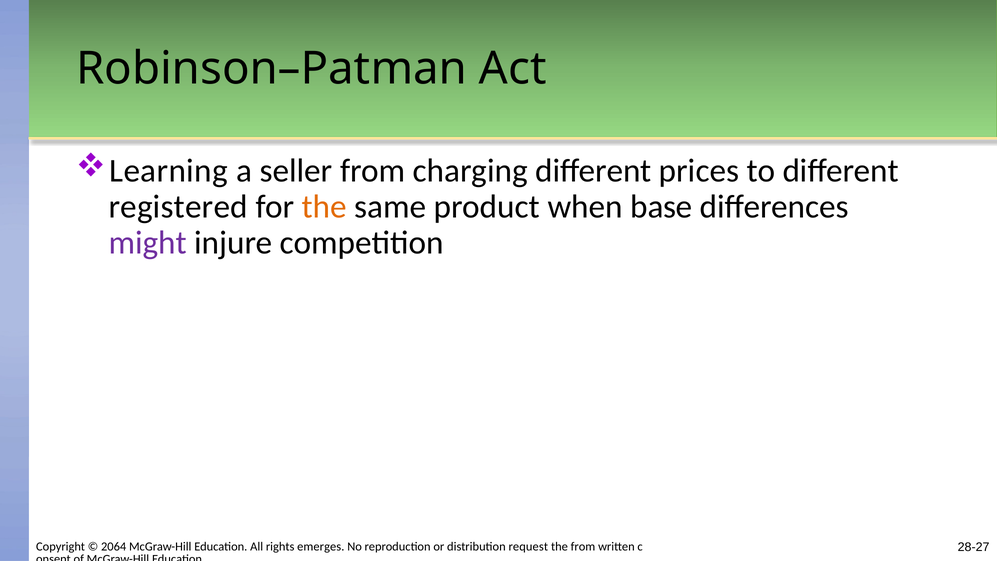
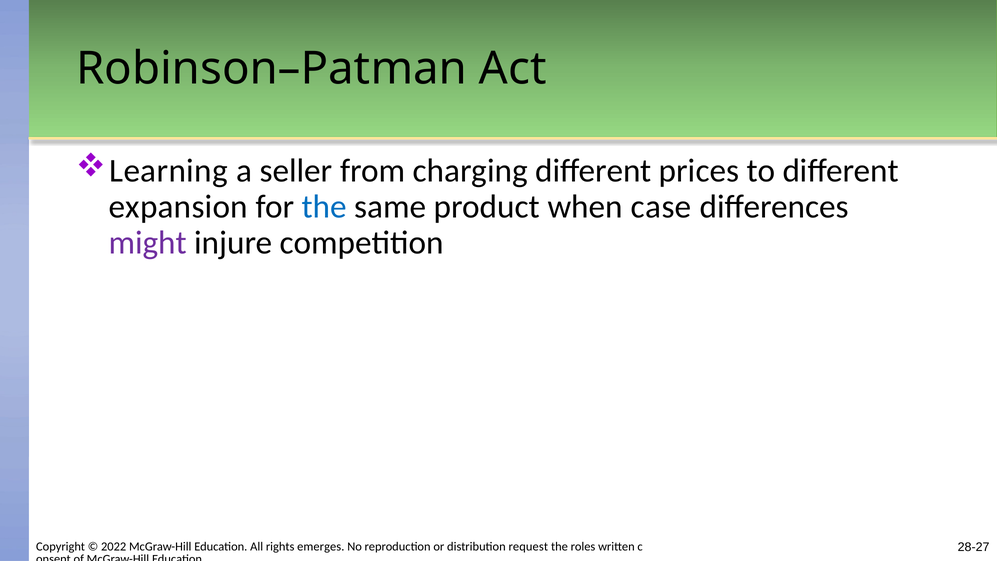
registered: registered -> expansion
the at (324, 207) colour: orange -> blue
base: base -> case
2064: 2064 -> 2022
the from: from -> roles
